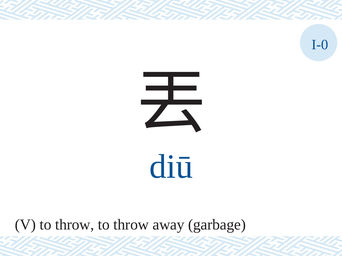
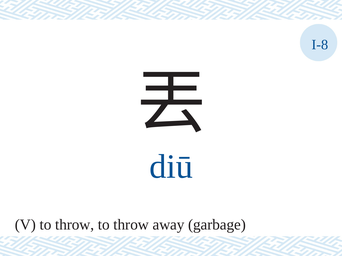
I-0: I-0 -> I-8
